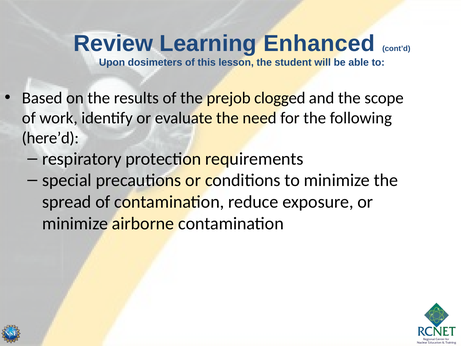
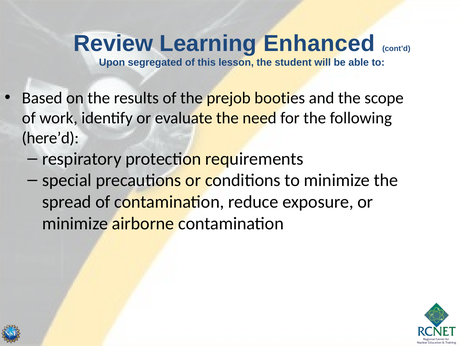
dosimeters: dosimeters -> segregated
clogged: clogged -> booties
